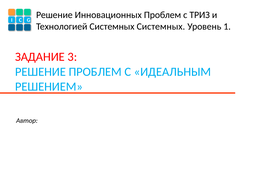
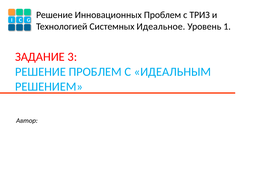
Системных Системных: Системных -> Идеальное
